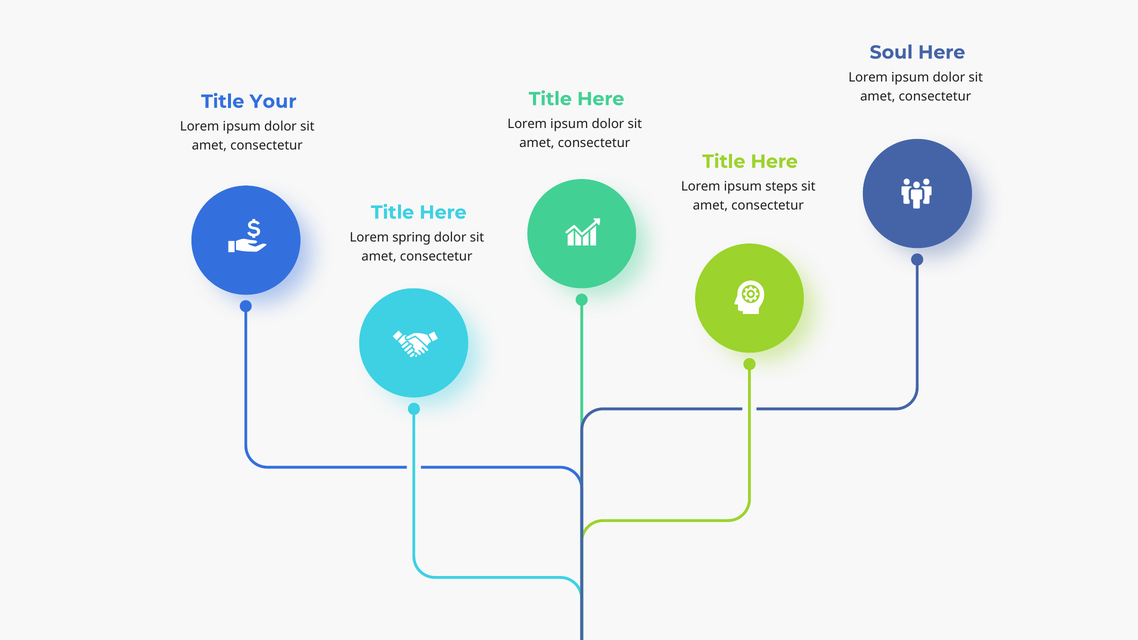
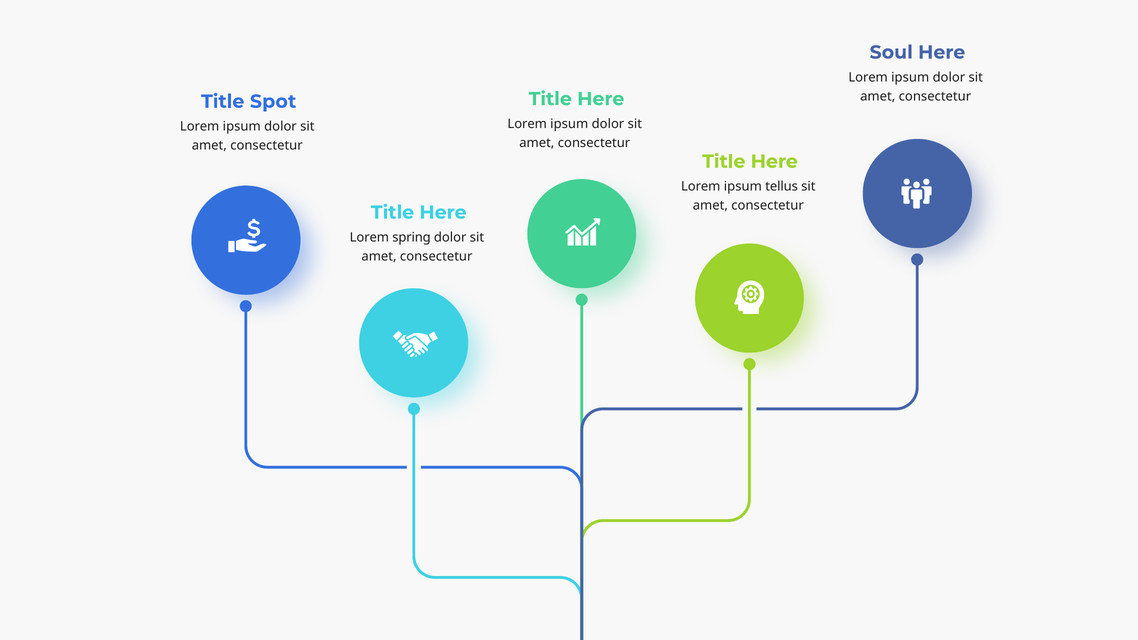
Your: Your -> Spot
steps: steps -> tellus
